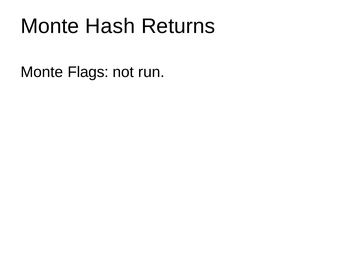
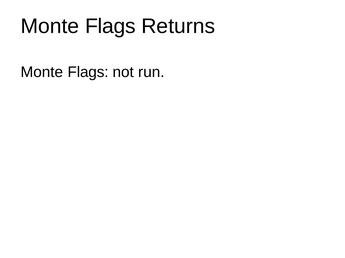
Hash at (110, 26): Hash -> Flags
